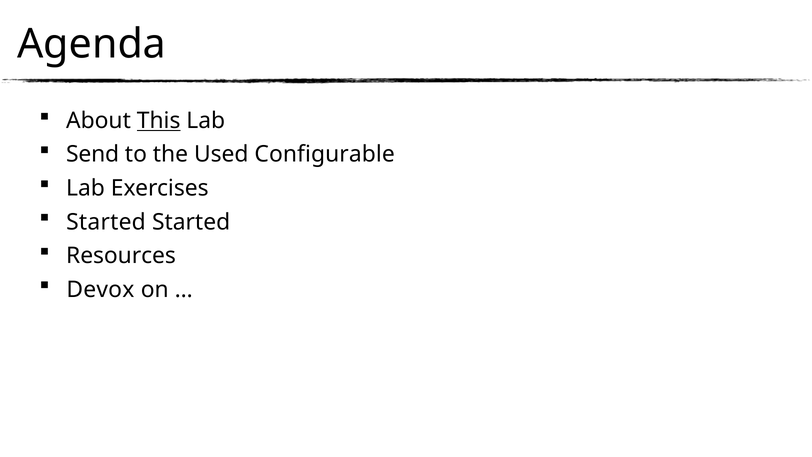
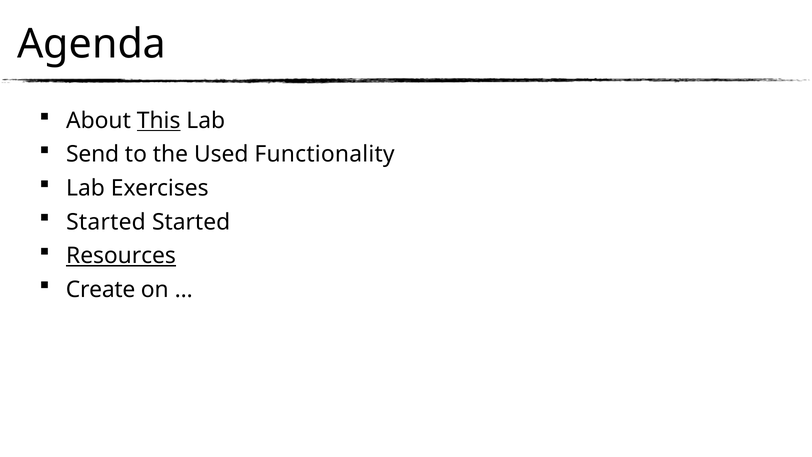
Configurable: Configurable -> Functionality
Resources underline: none -> present
Devox: Devox -> Create
